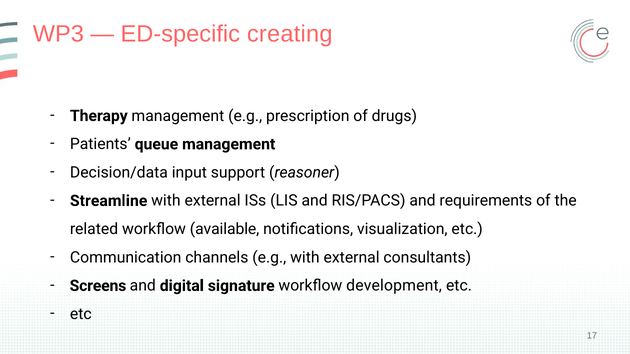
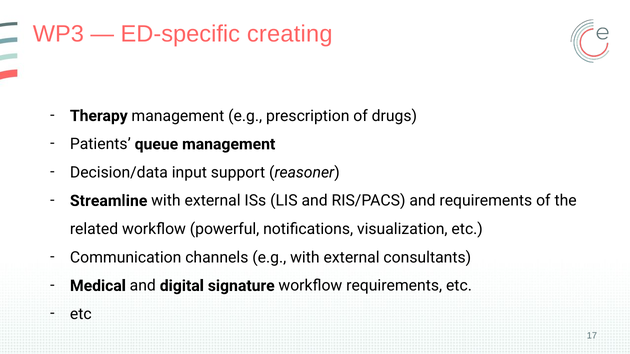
available: available -> powerful
Screens: Screens -> Medical
workflow development: development -> requirements
